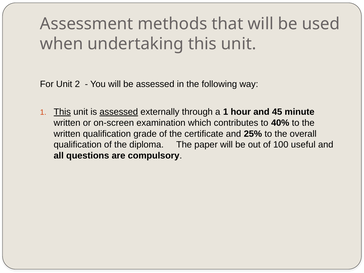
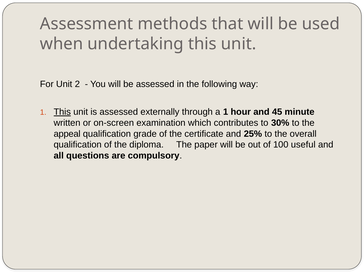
assessed at (119, 112) underline: present -> none
40%: 40% -> 30%
written at (67, 134): written -> appeal
